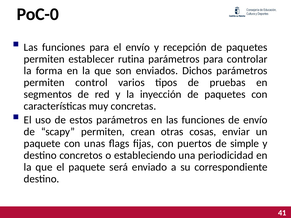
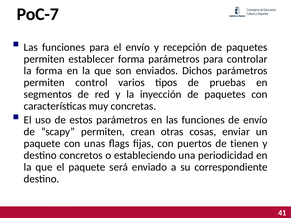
PoC-0: PoC-0 -> PoC-7
establecer rutina: rutina -> forma
simple: simple -> tienen
